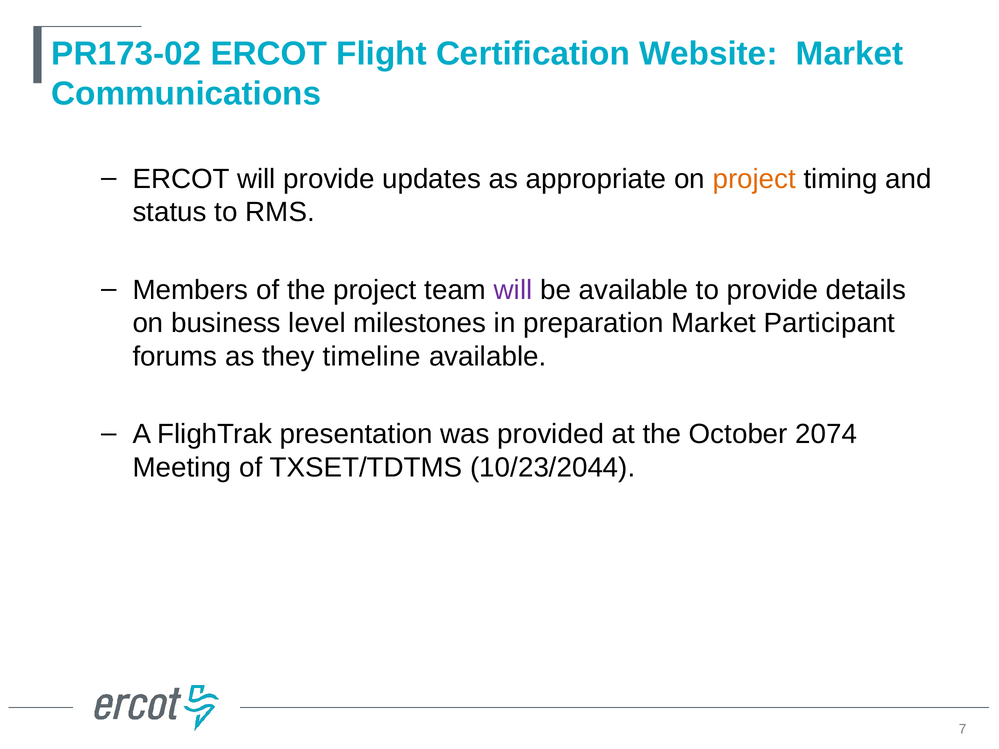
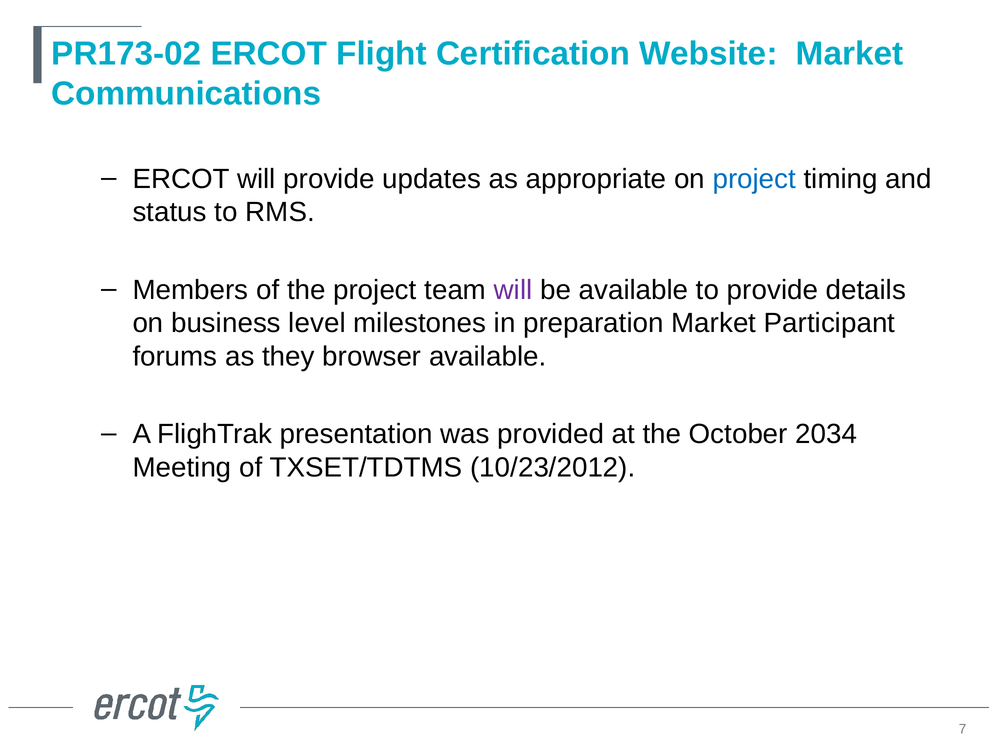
project at (754, 179) colour: orange -> blue
timeline: timeline -> browser
2074: 2074 -> 2034
10/23/2044: 10/23/2044 -> 10/23/2012
